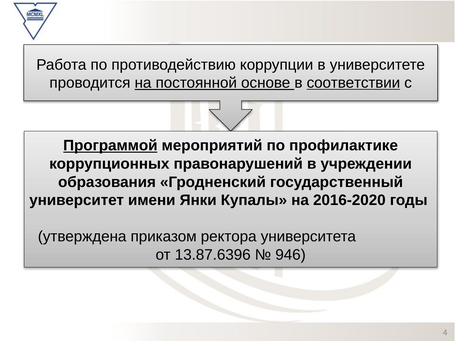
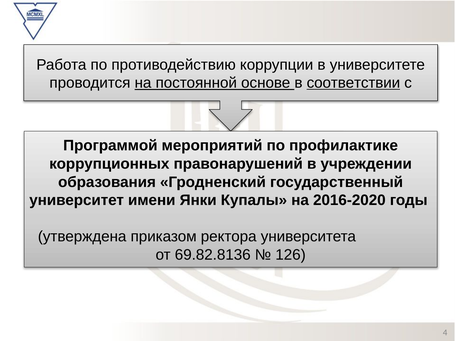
Программой underline: present -> none
13.87.6396: 13.87.6396 -> 69.82.8136
946: 946 -> 126
